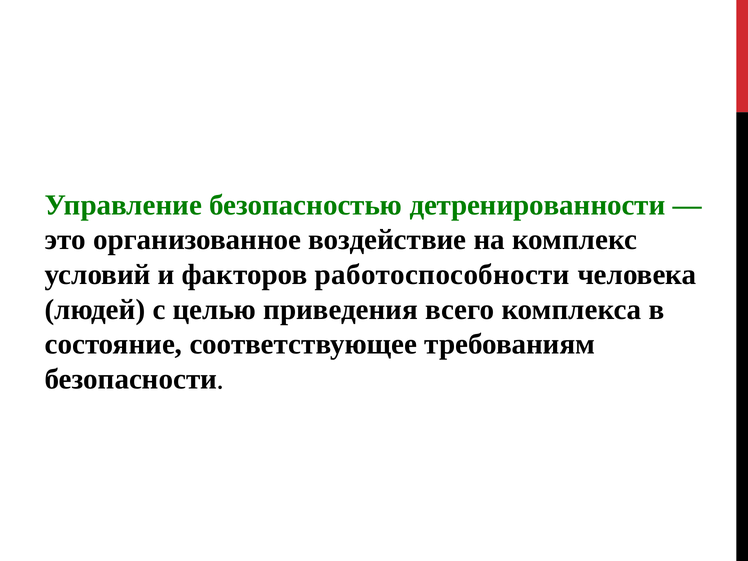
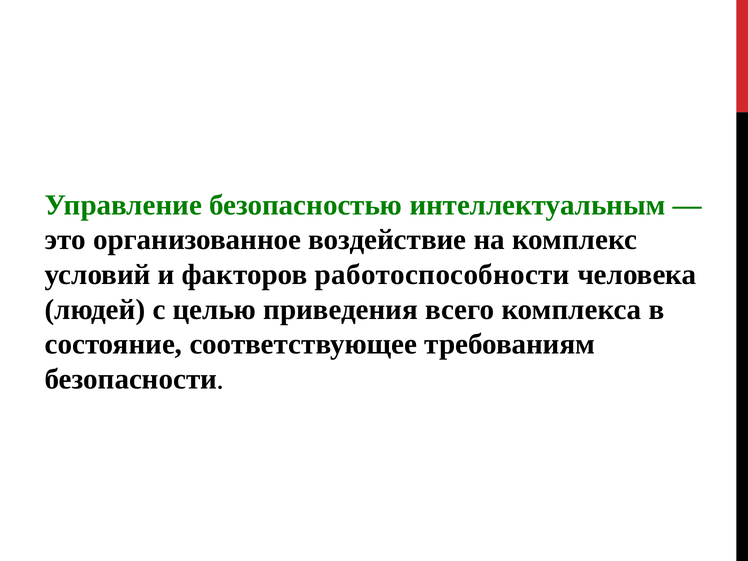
детренированности: детренированности -> интеллектуальным
